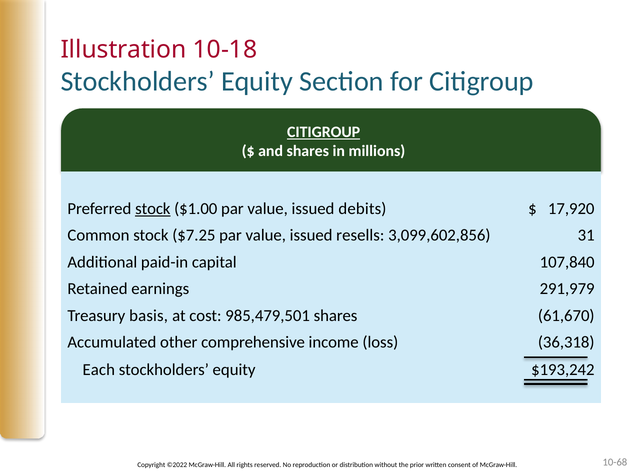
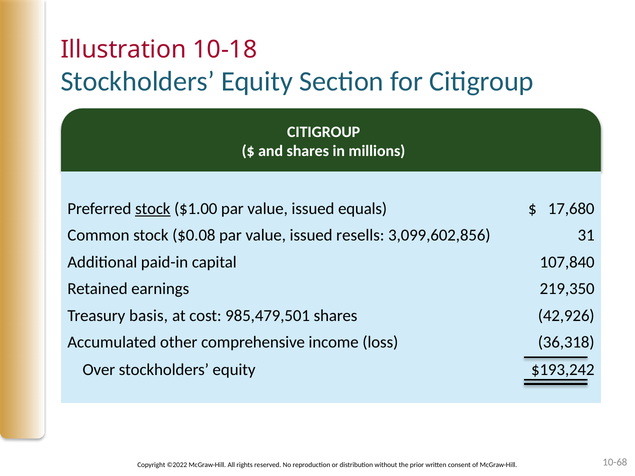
CITIGROUP at (324, 132) underline: present -> none
debits: debits -> equals
17,920: 17,920 -> 17,680
$7.25: $7.25 -> $0.08
291,979: 291,979 -> 219,350
61,670: 61,670 -> 42,926
Each: Each -> Over
